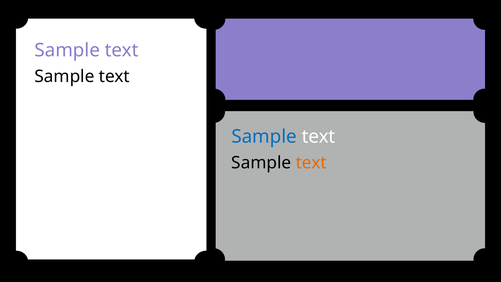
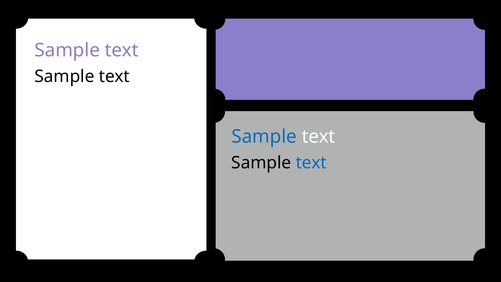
text at (311, 163) colour: orange -> blue
